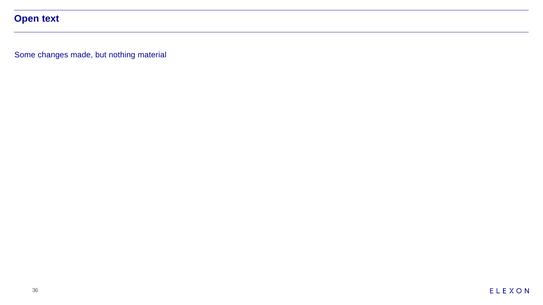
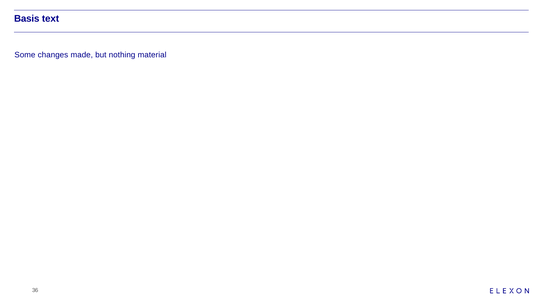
Open: Open -> Basis
